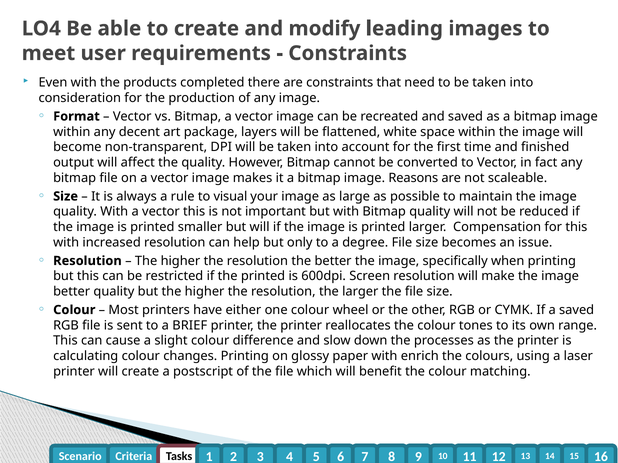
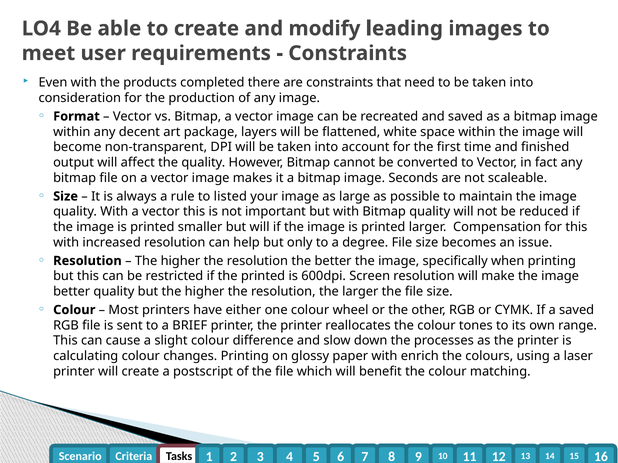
Reasons: Reasons -> Seconds
visual: visual -> listed
